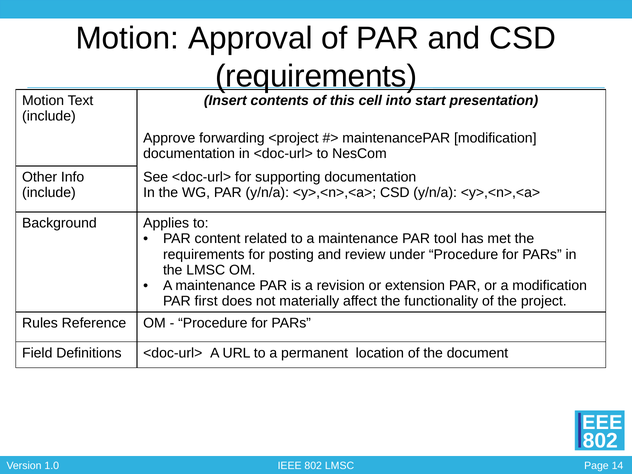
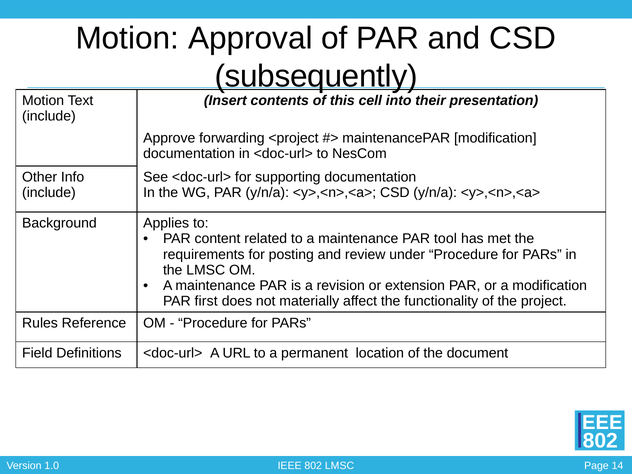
requirements at (316, 76): requirements -> subsequently
start: start -> their
